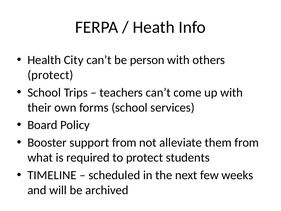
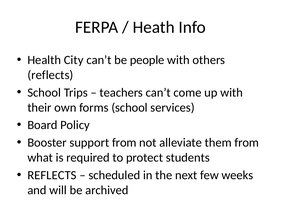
person: person -> people
protect at (50, 75): protect -> reflects
TIMELINE at (52, 175): TIMELINE -> REFLECTS
